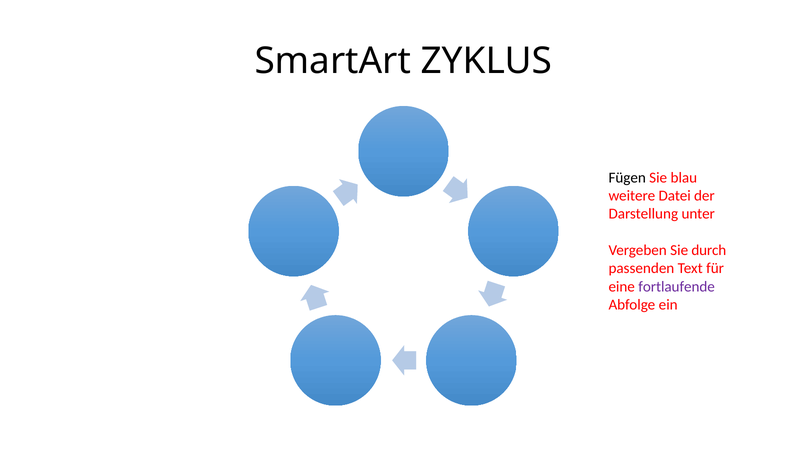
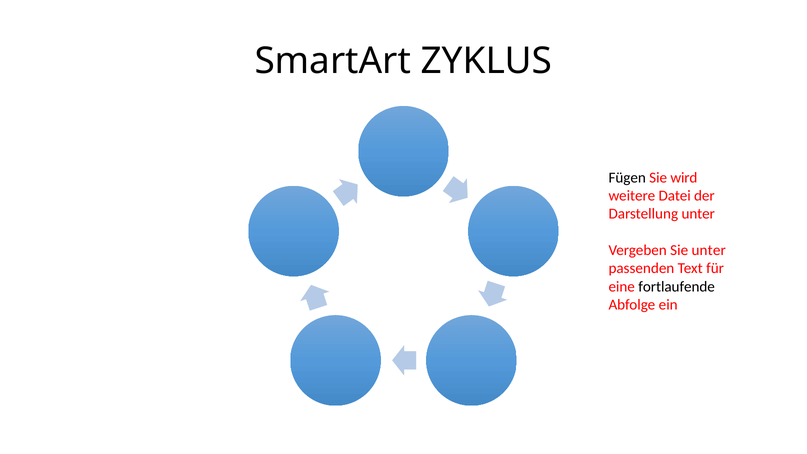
blau: blau -> wird
Sie durch: durch -> unter
fortlaufende colour: purple -> black
